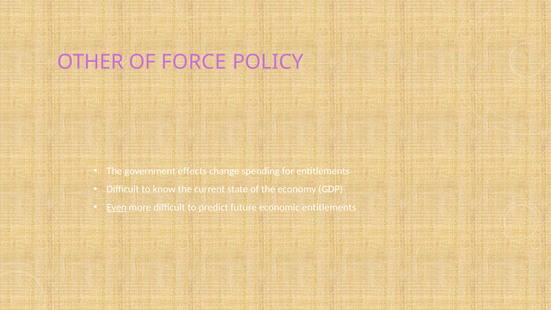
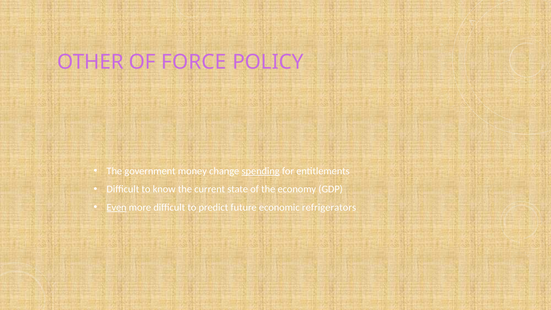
effects: effects -> money
spending underline: none -> present
economic entitlements: entitlements -> refrigerators
